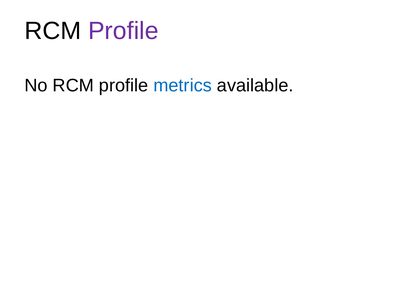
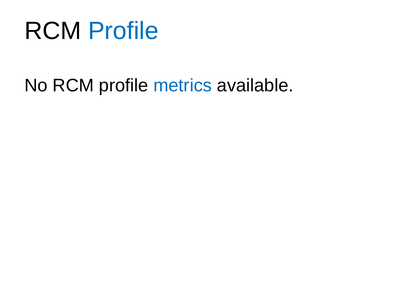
Profile at (123, 31) colour: purple -> blue
